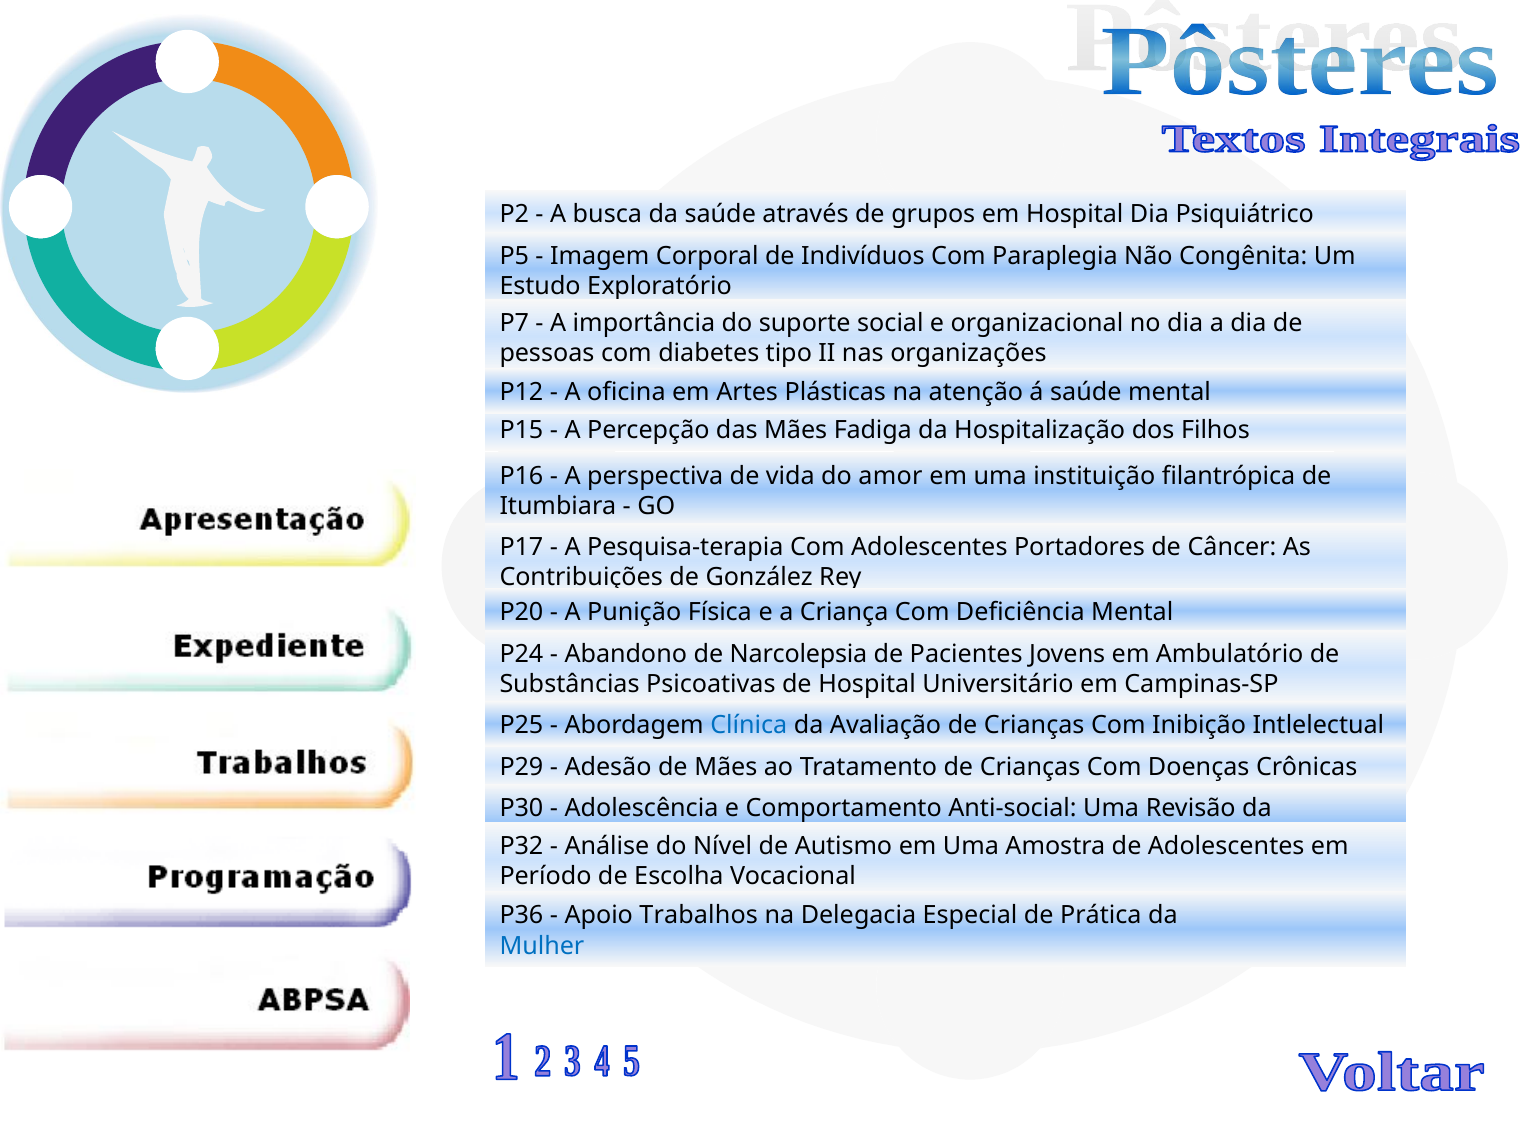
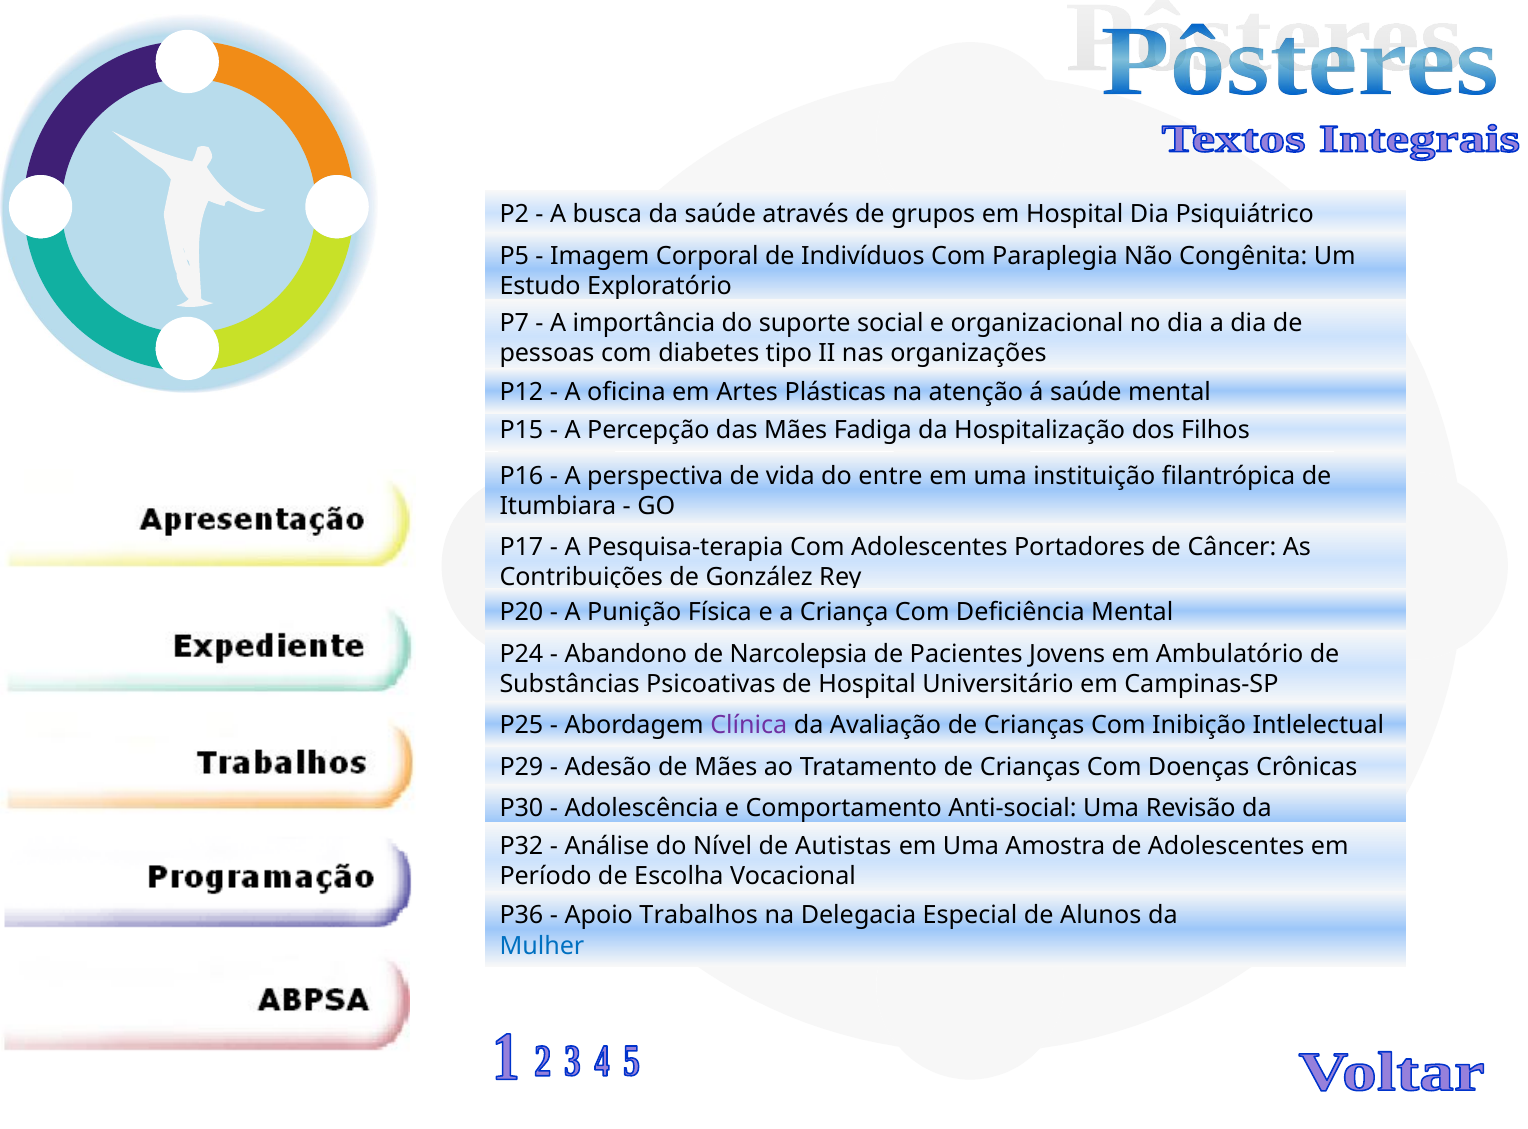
amor: amor -> entre
Clínica colour: blue -> purple
Autismo: Autismo -> Autistas
Prática: Prática -> Alunos
